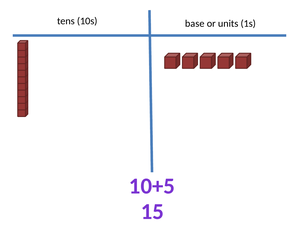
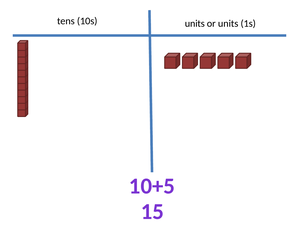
10s base: base -> units
